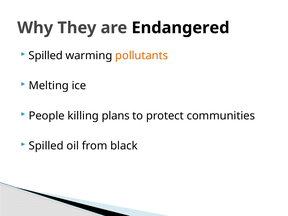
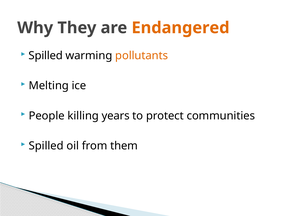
Endangered colour: black -> orange
plans: plans -> years
black: black -> them
